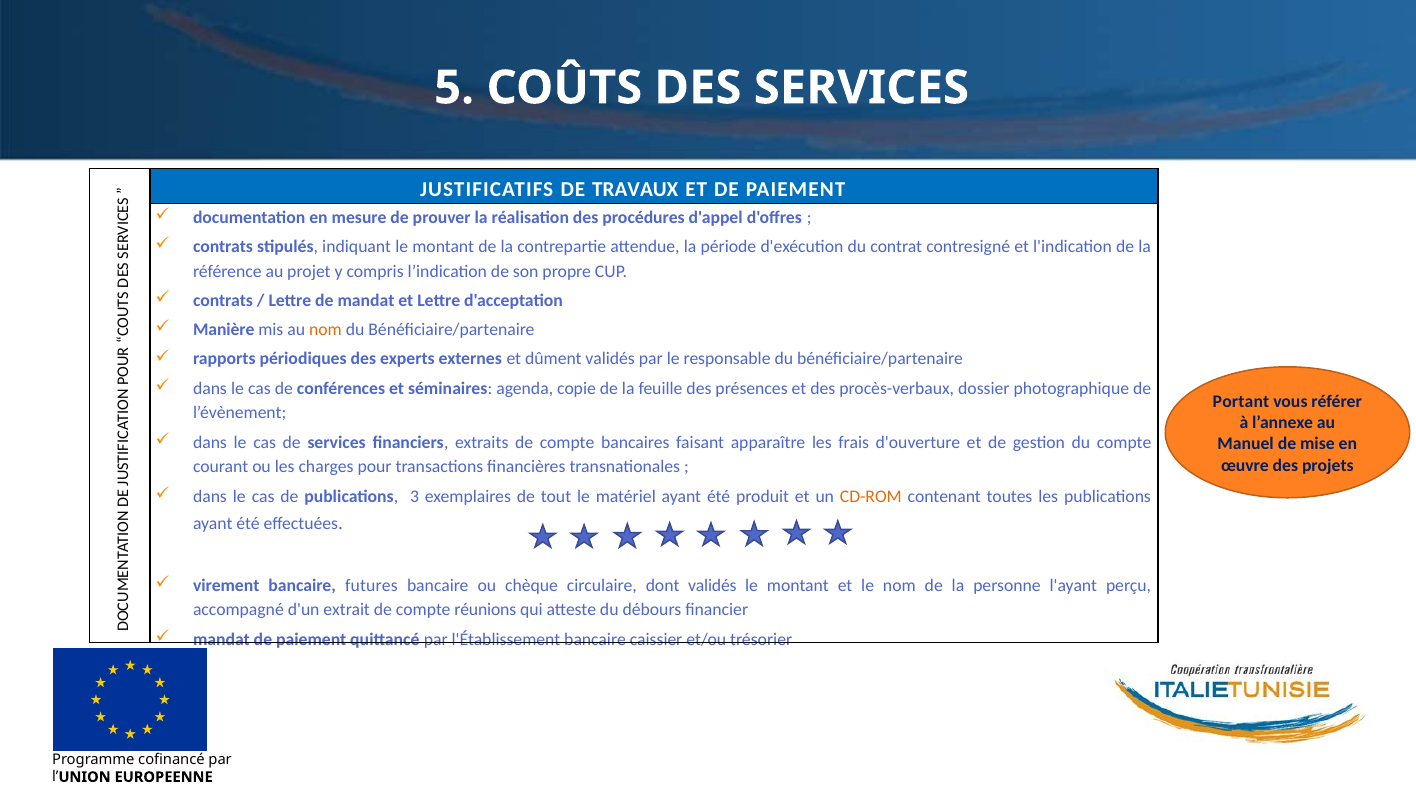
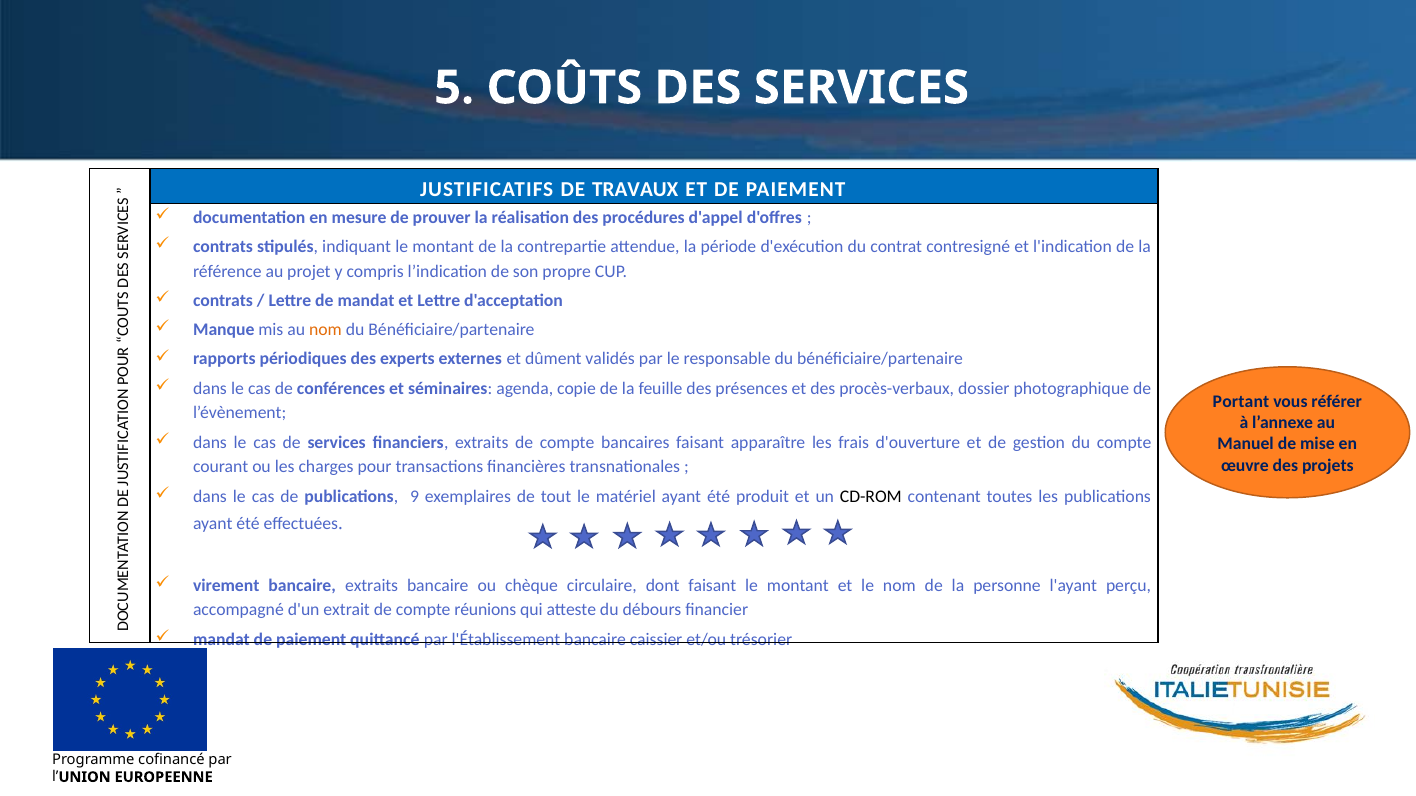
Manière: Manière -> Manque
3: 3 -> 9
CD-ROM colour: orange -> black
bancaire futures: futures -> extraits
dont validés: validés -> faisant
